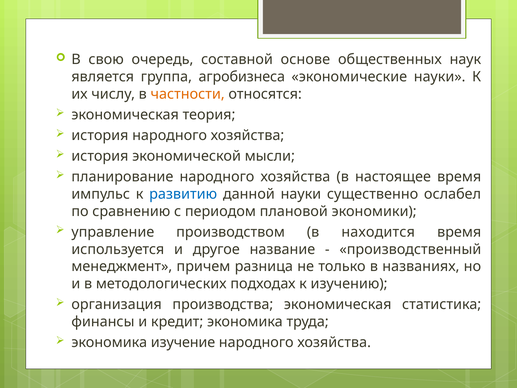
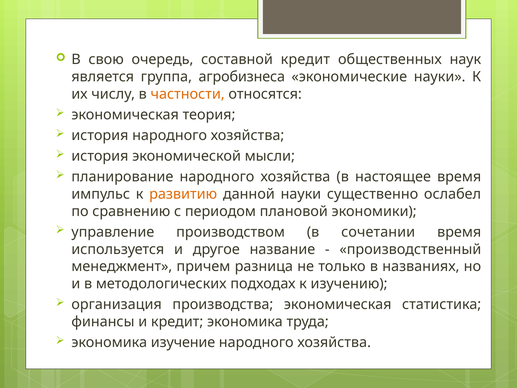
составной основе: основе -> кредит
развитию colour: blue -> orange
находится: находится -> сочетании
